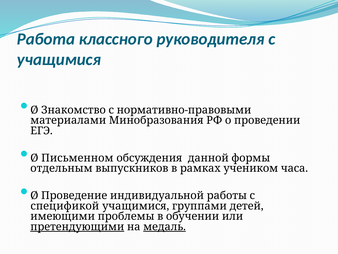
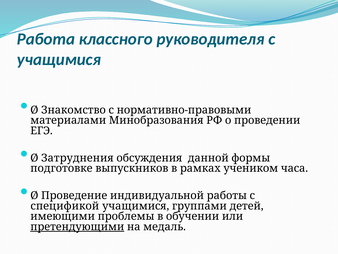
Письменном: Письменном -> Затруднения
отдельным: отдельным -> подготовке
медаль underline: present -> none
